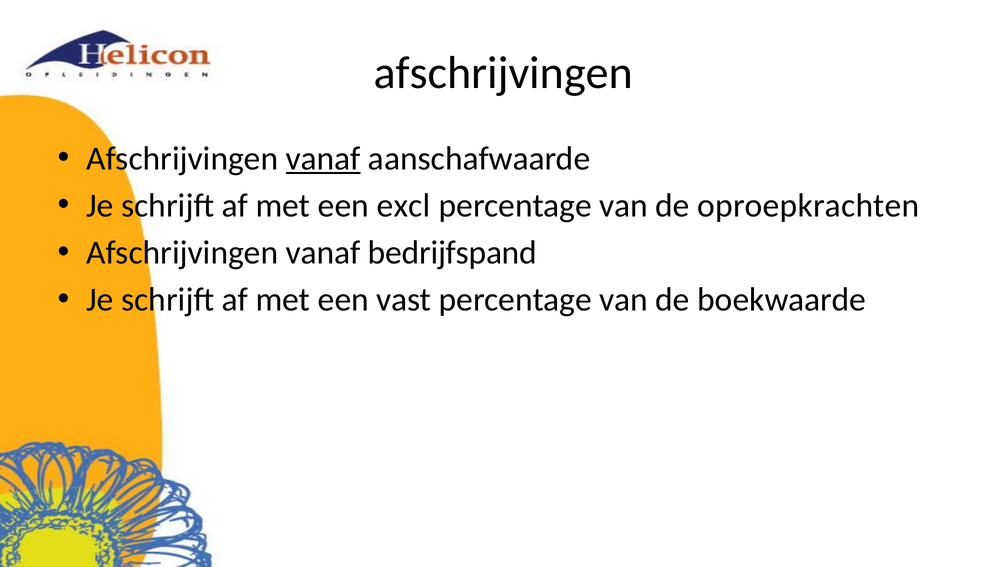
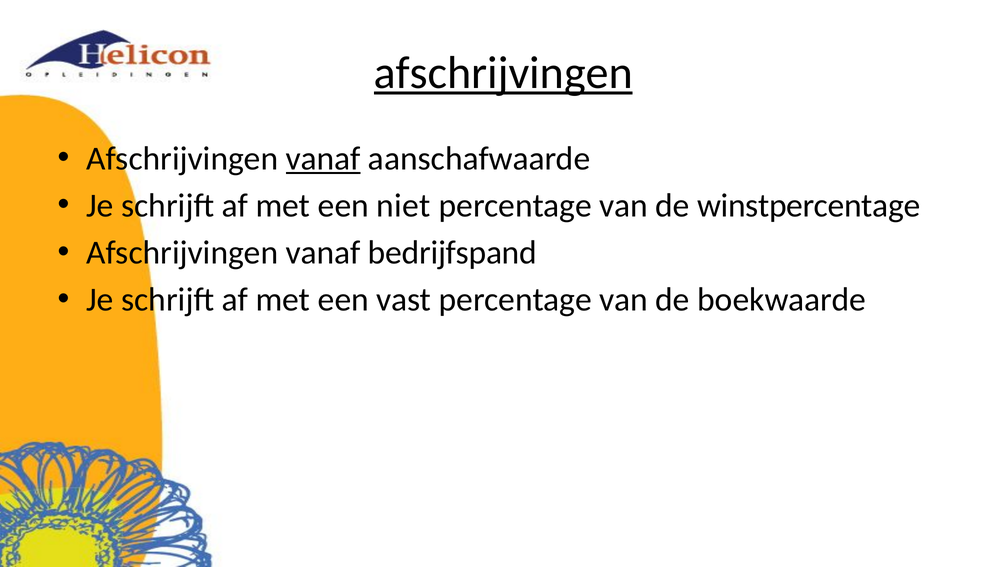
afschrijvingen at (503, 73) underline: none -> present
excl: excl -> niet
oproepkrachten: oproepkrachten -> winstpercentage
